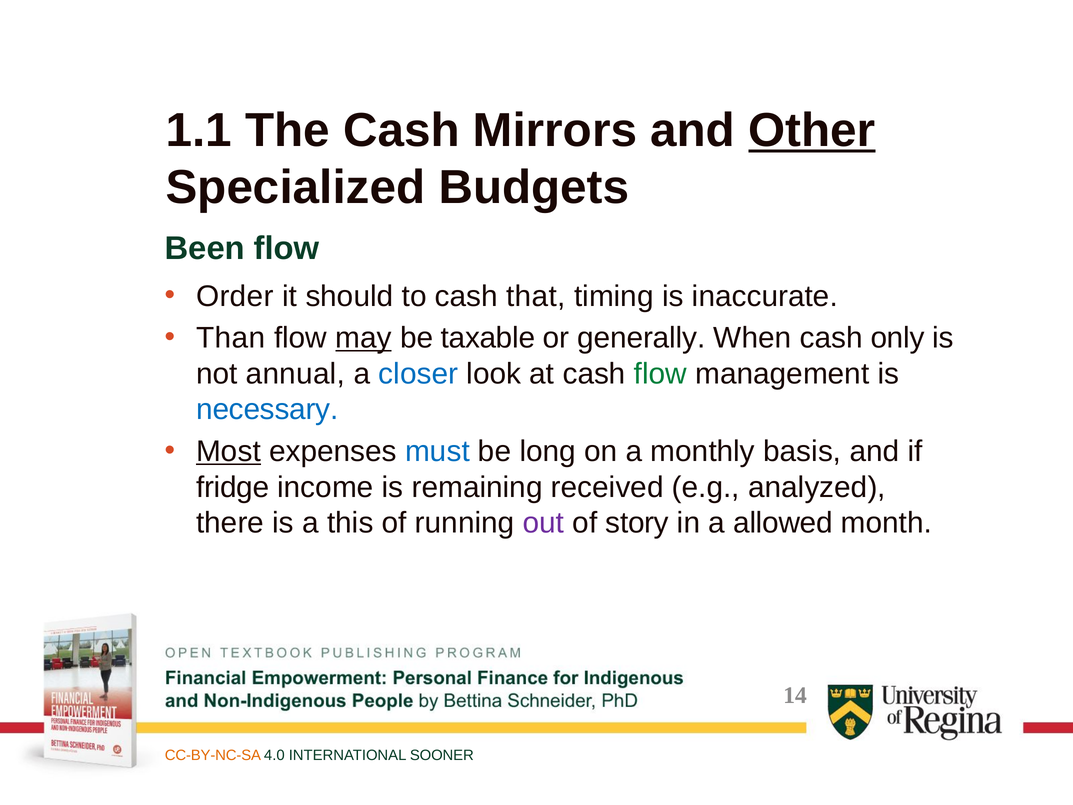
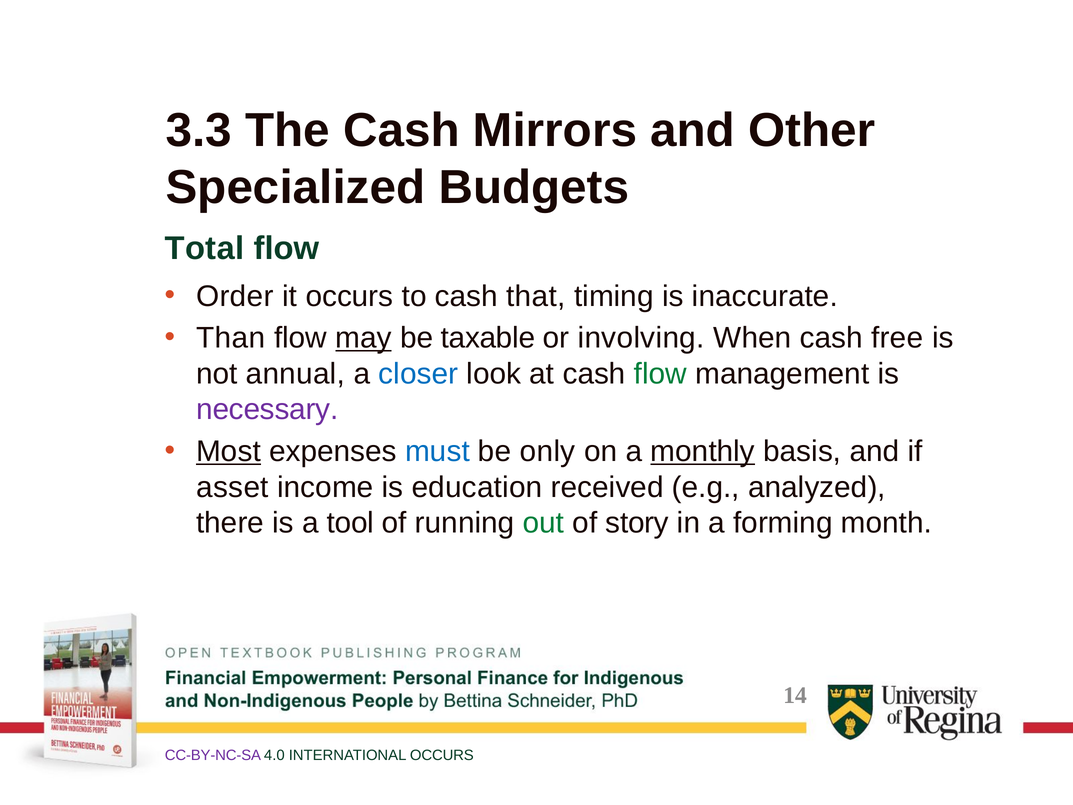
1.1: 1.1 -> 3.3
Other underline: present -> none
Been: Been -> Total
it should: should -> occurs
generally: generally -> involving
only: only -> free
necessary colour: blue -> purple
long: long -> only
monthly underline: none -> present
fridge: fridge -> asset
remaining: remaining -> education
this: this -> tool
out colour: purple -> green
allowed: allowed -> forming
CC-BY-NC-SA colour: orange -> purple
INTERNATIONAL SOONER: SOONER -> OCCURS
